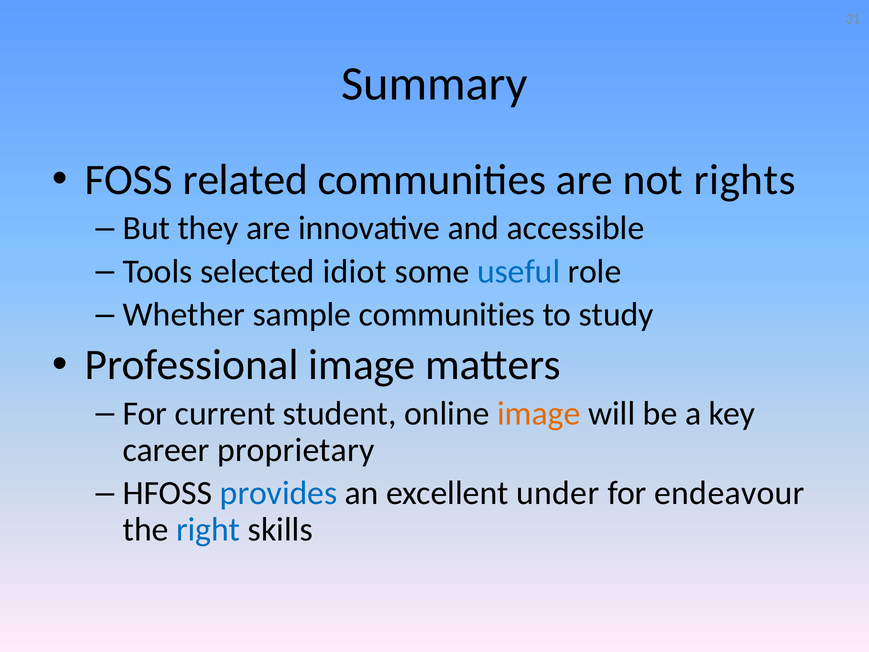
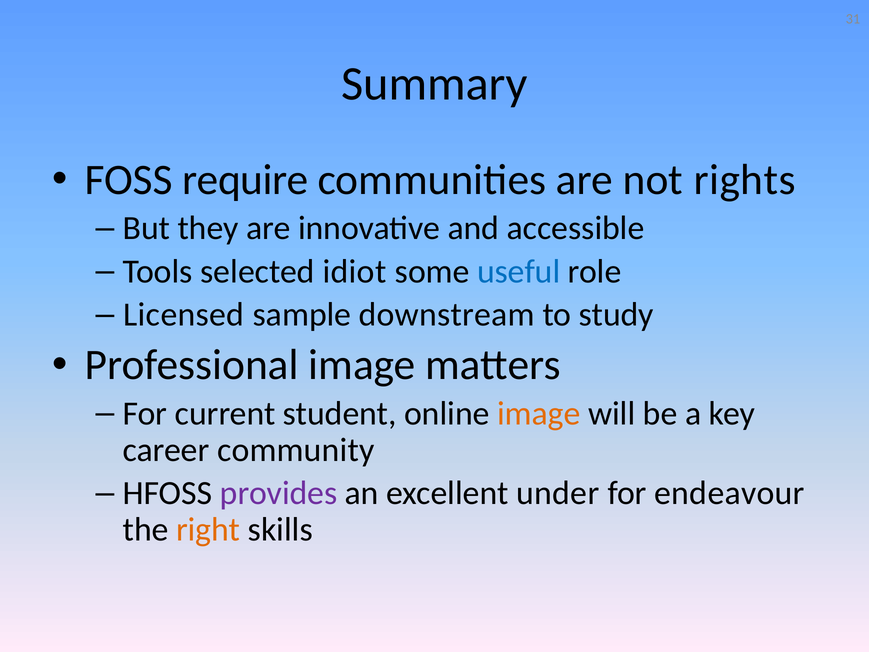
related: related -> require
Whether: Whether -> Licensed
sample communities: communities -> downstream
proprietary: proprietary -> community
provides colour: blue -> purple
right colour: blue -> orange
